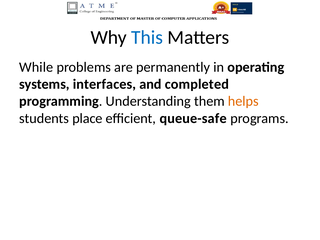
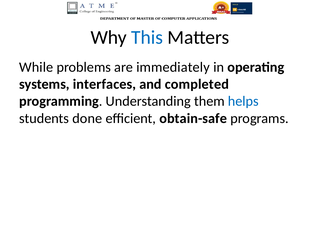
permanently: permanently -> immediately
helps colour: orange -> blue
place: place -> done
queue-safe: queue-safe -> obtain-safe
